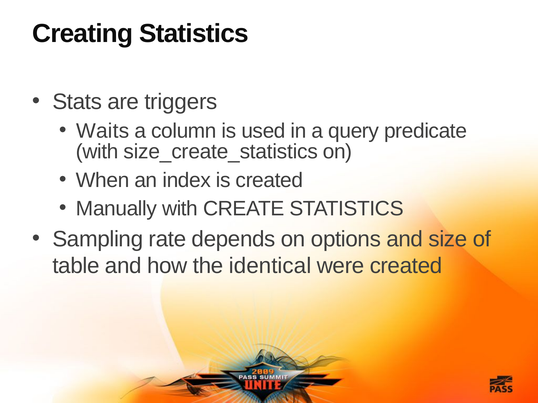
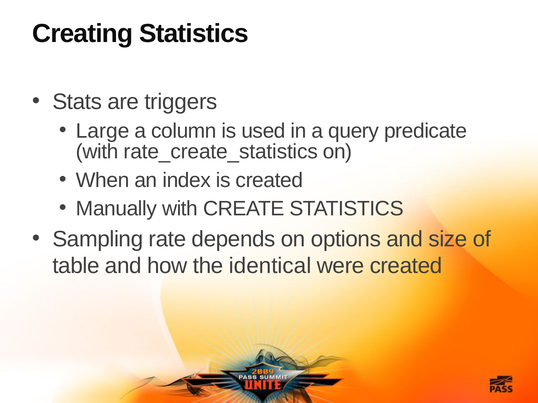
Waits: Waits -> Large
size_create_statistics: size_create_statistics -> rate_create_statistics
